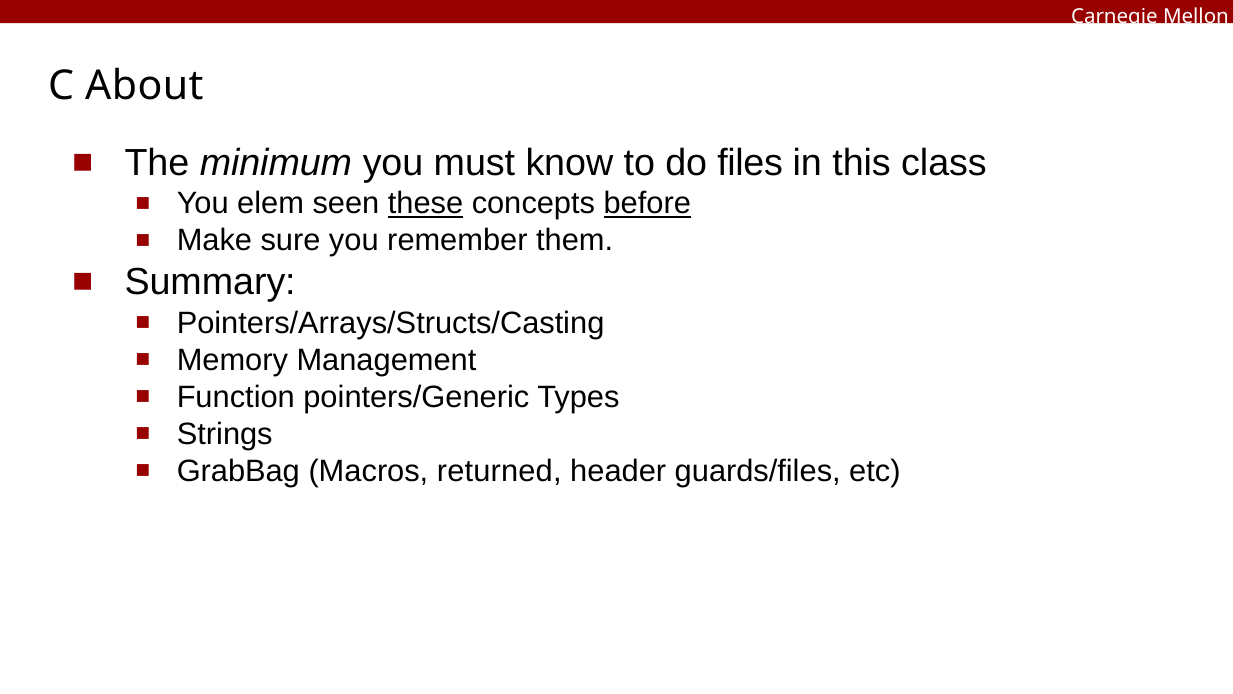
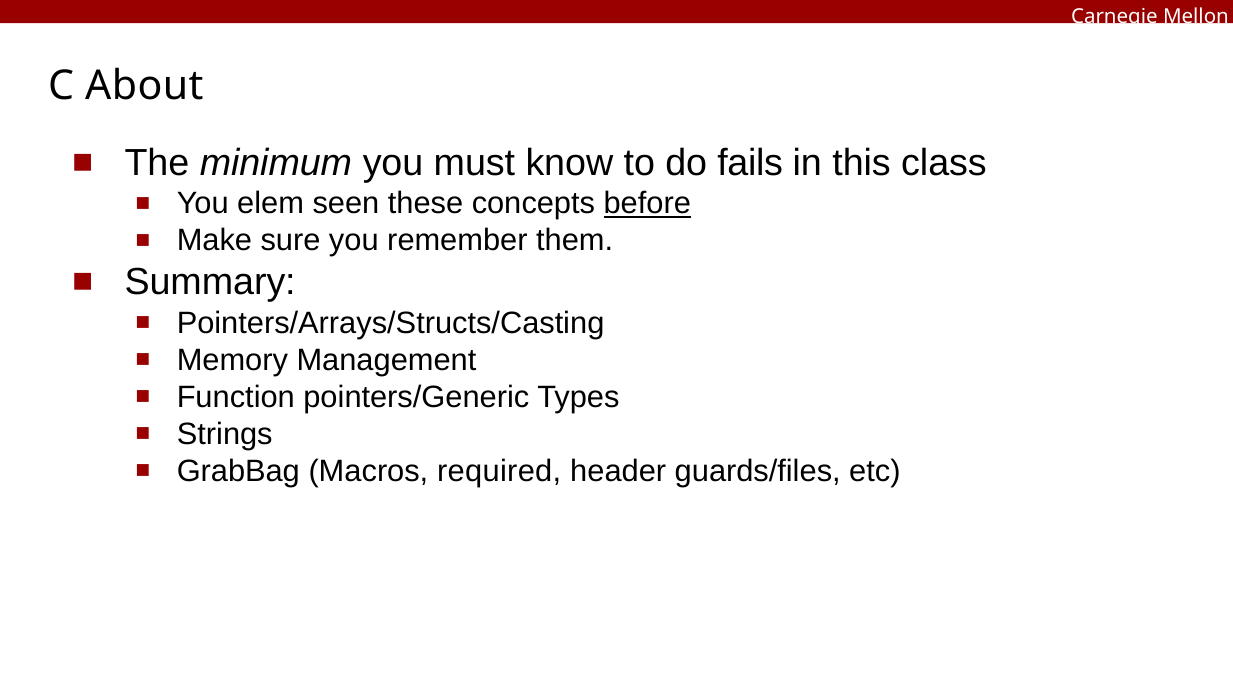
files: files -> fails
these underline: present -> none
returned: returned -> required
